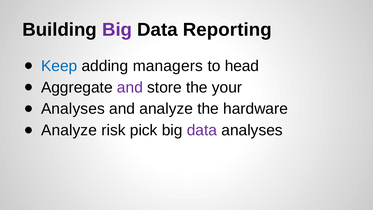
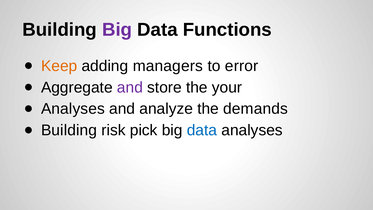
Reporting: Reporting -> Functions
Keep colour: blue -> orange
head: head -> error
hardware: hardware -> demands
Analyze at (69, 130): Analyze -> Building
data at (202, 130) colour: purple -> blue
